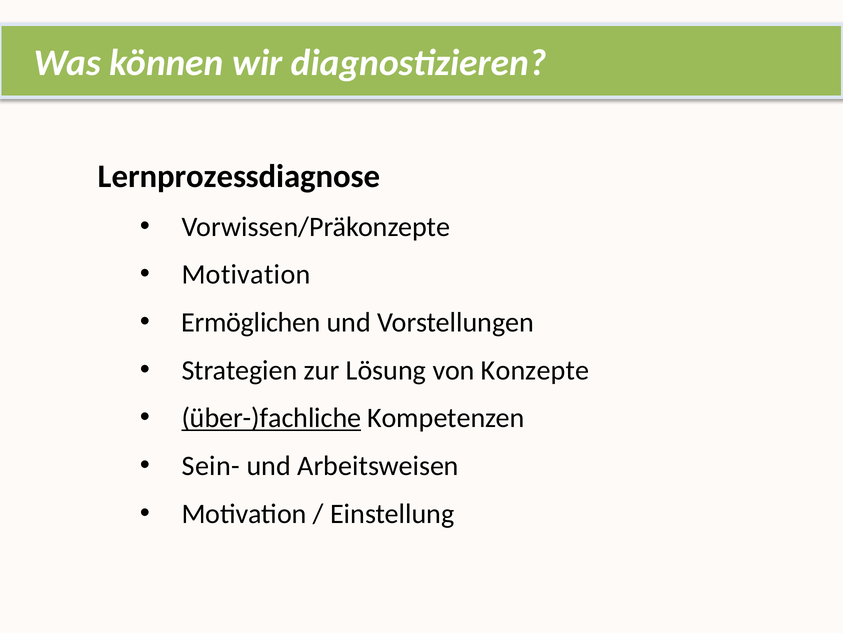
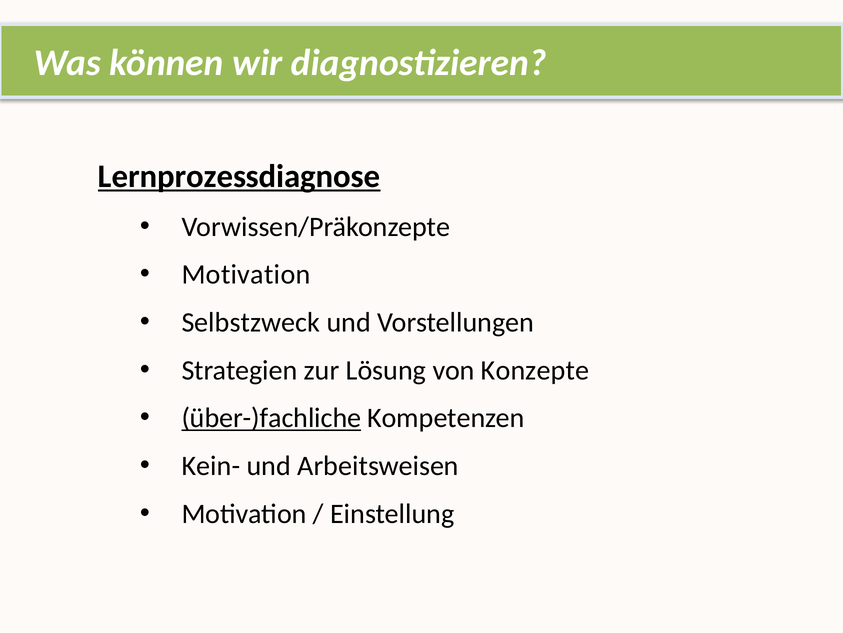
Lernprozessdiagnose underline: none -> present
Ermöglichen: Ermöglichen -> Selbstzweck
Sein-: Sein- -> Kein-
